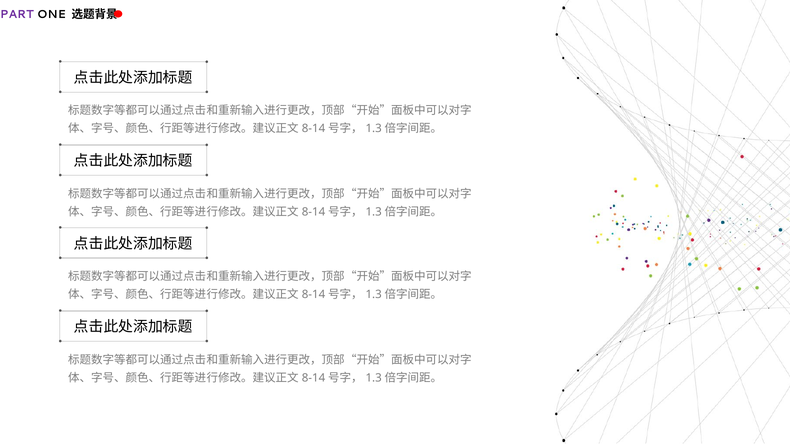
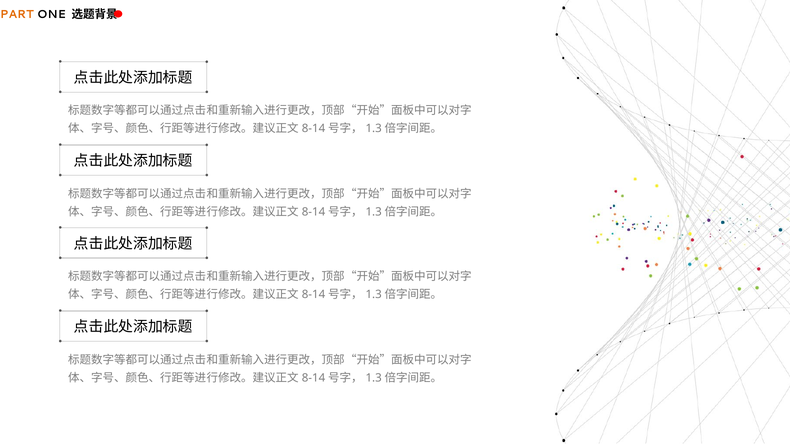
PART colour: purple -> orange
